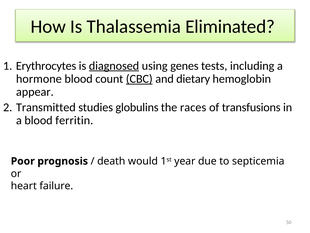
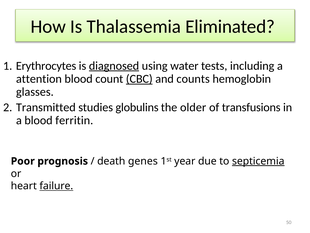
genes: genes -> water
hormone: hormone -> attention
dietary: dietary -> counts
appear: appear -> glasses
races: races -> older
would: would -> genes
septicemia underline: none -> present
failure underline: none -> present
